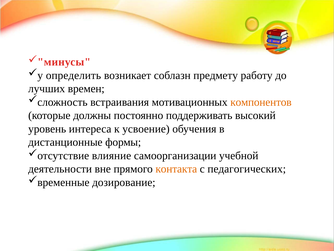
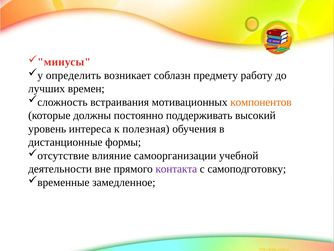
усвоение: усвоение -> полезная
контакта colour: orange -> purple
педагогических: педагогических -> самоподготовку
дозирование: дозирование -> замедленное
